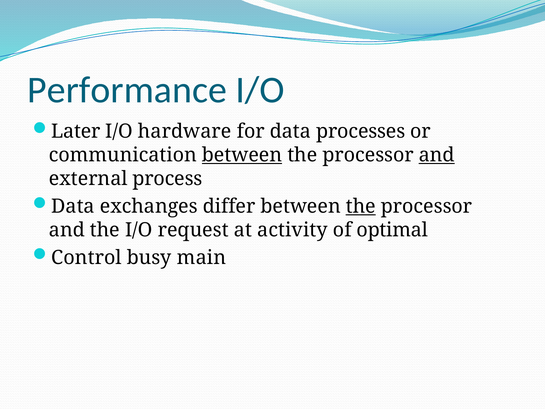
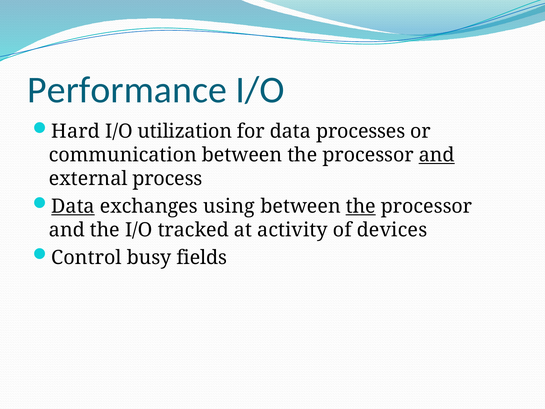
Later: Later -> Hard
hardware: hardware -> utilization
between at (242, 155) underline: present -> none
Data at (73, 206) underline: none -> present
differ: differ -> using
request: request -> tracked
optimal: optimal -> devices
main: main -> fields
